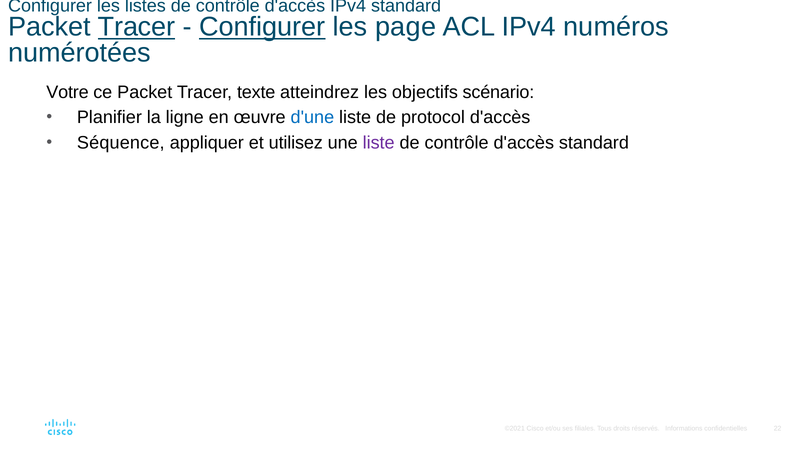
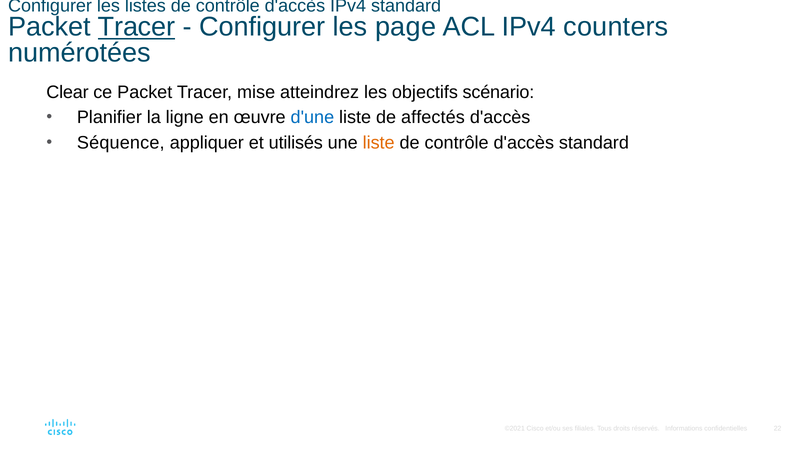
Configurer at (262, 27) underline: present -> none
numéros: numéros -> counters
Votre: Votre -> Clear
texte: texte -> mise
protocol: protocol -> affectés
utilisez: utilisez -> utilisés
liste at (379, 143) colour: purple -> orange
